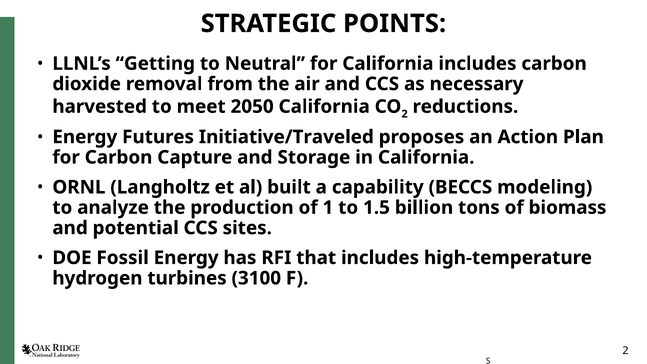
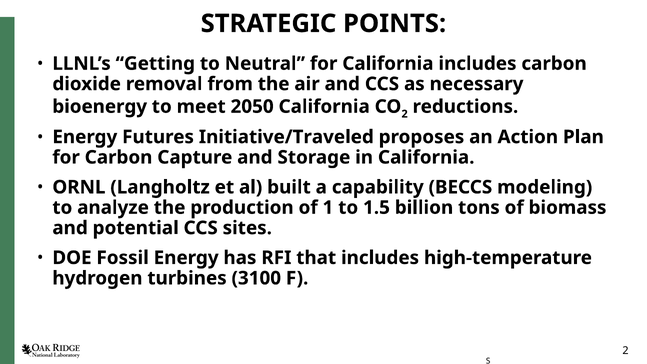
harvested: harvested -> bioenergy
